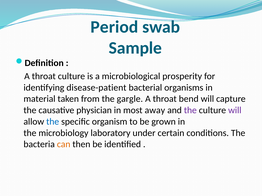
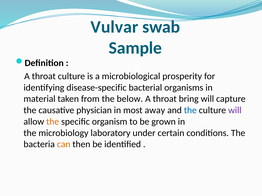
Period: Period -> Vulvar
disease-patient: disease-patient -> disease-specific
gargle: gargle -> below
bend: bend -> bring
the at (190, 110) colour: purple -> blue
the at (53, 122) colour: blue -> orange
